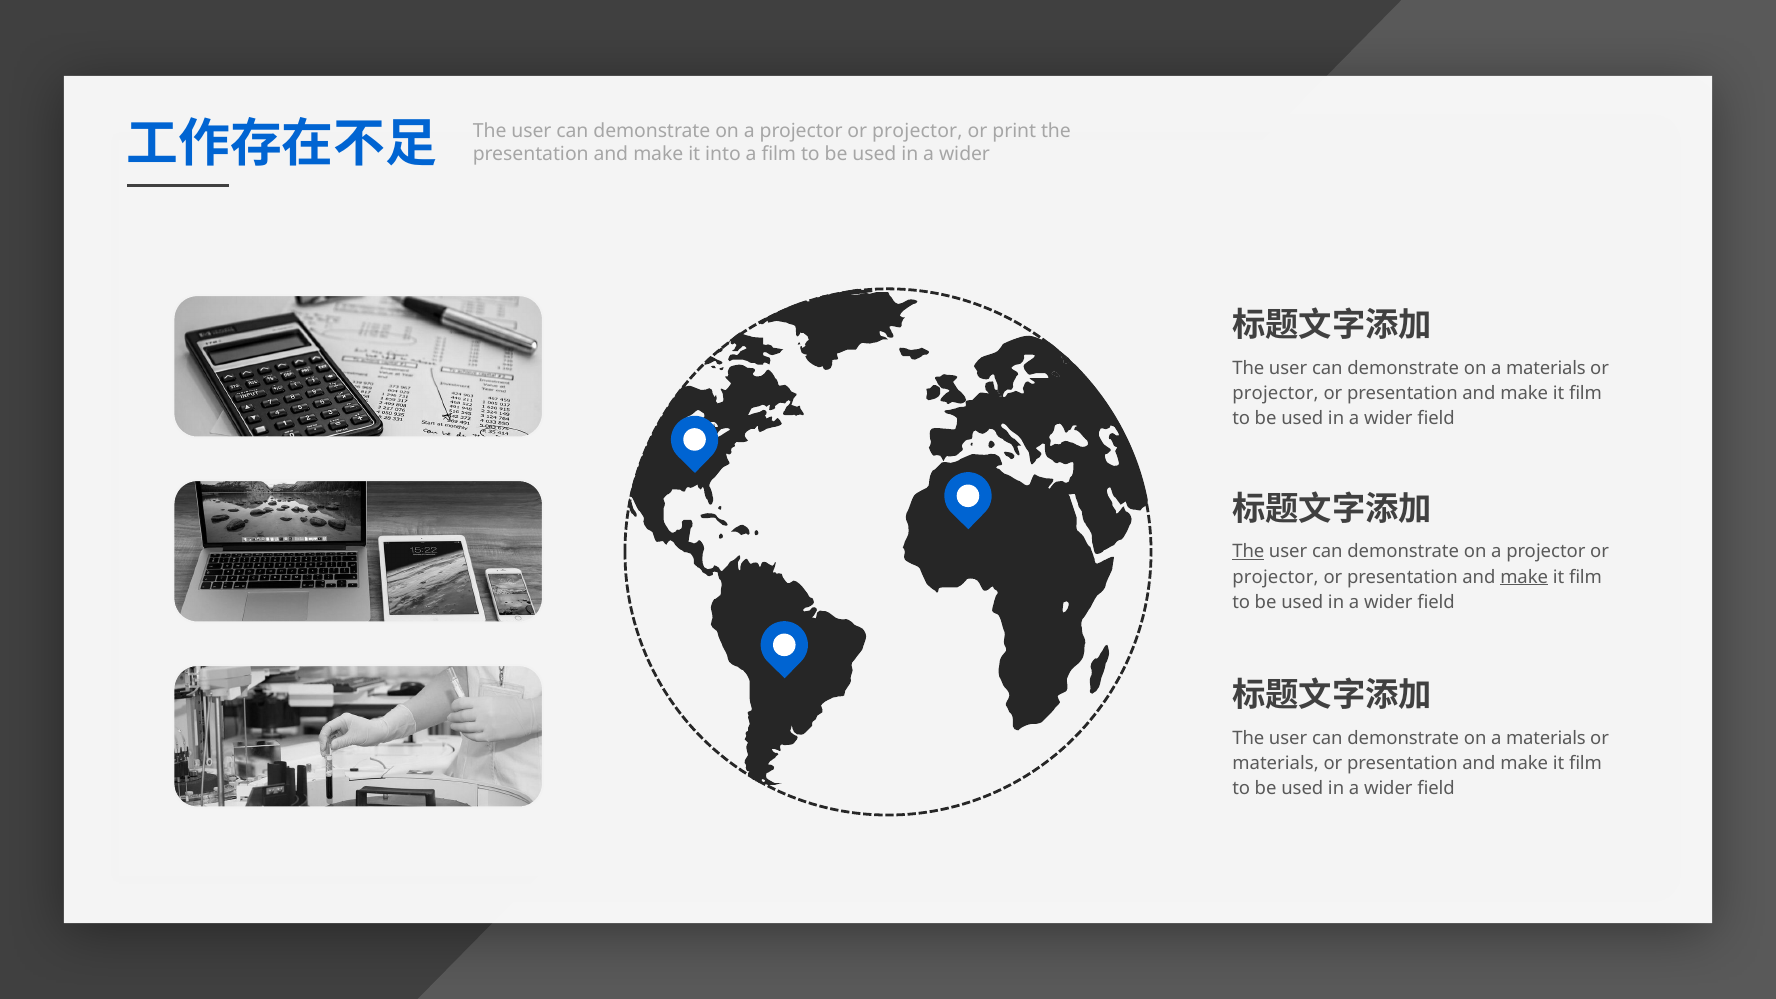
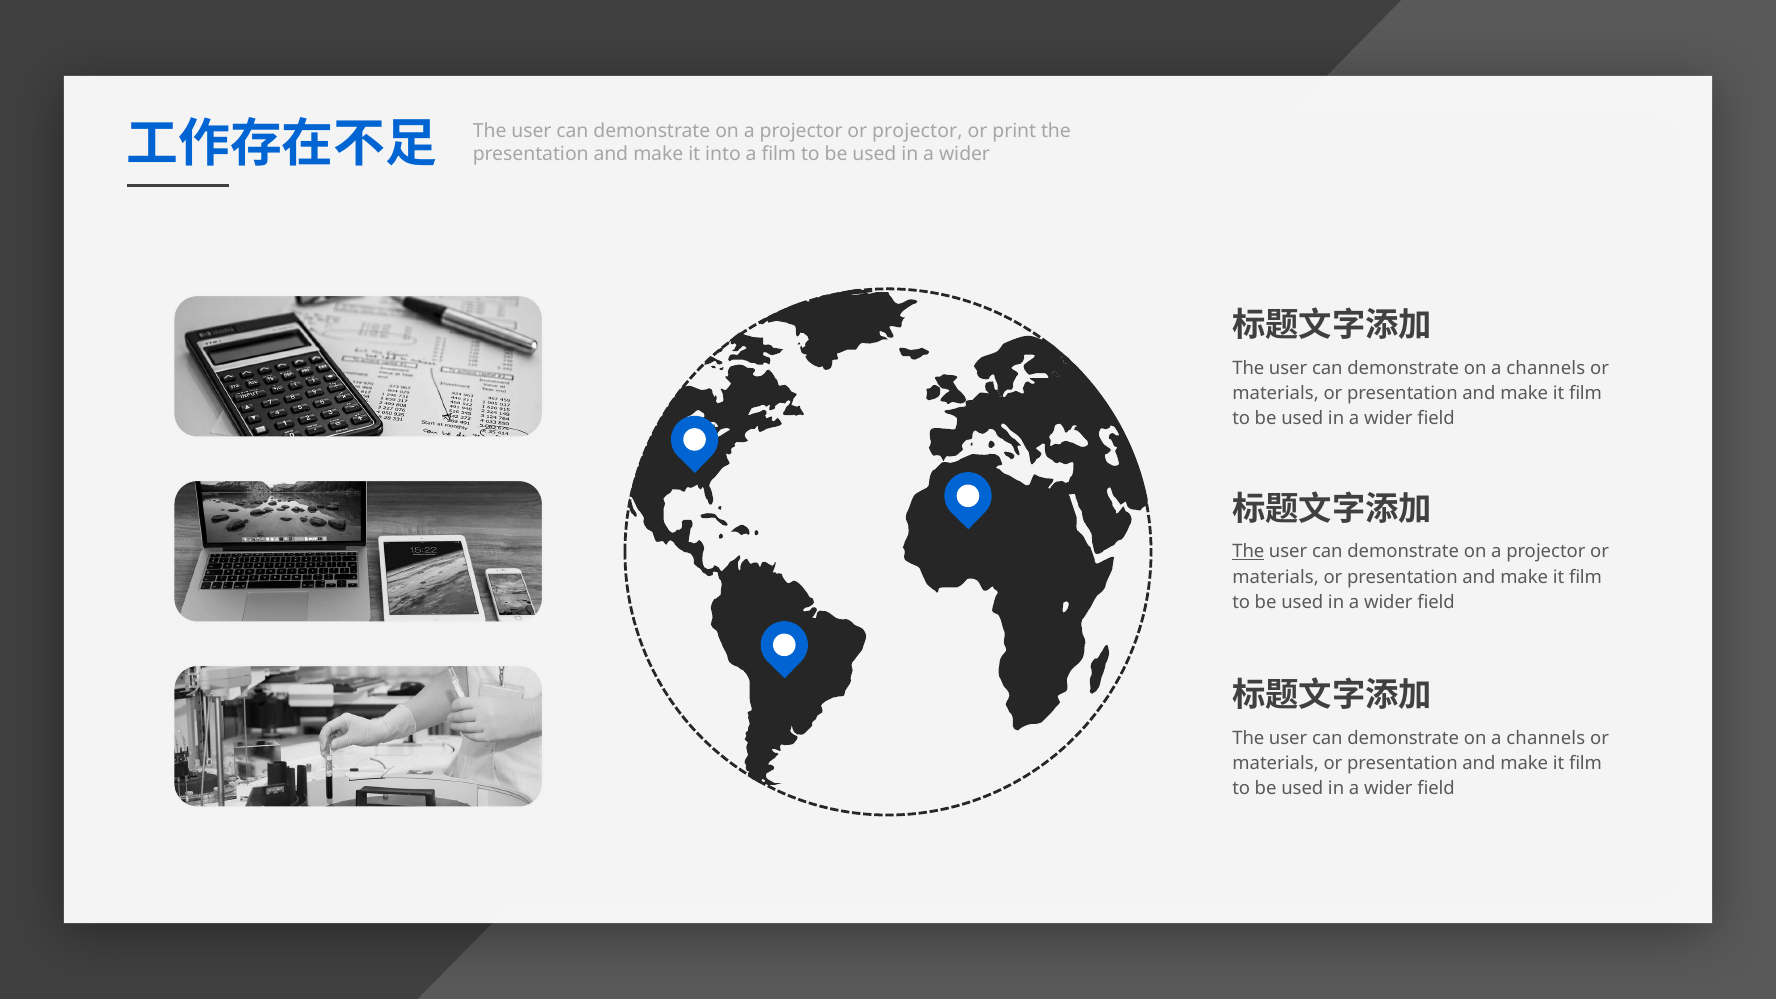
materials at (1546, 368): materials -> channels
projector at (1275, 393): projector -> materials
projector at (1275, 577): projector -> materials
make at (1524, 577) underline: present -> none
materials at (1546, 738): materials -> channels
